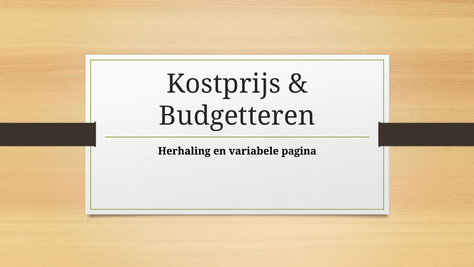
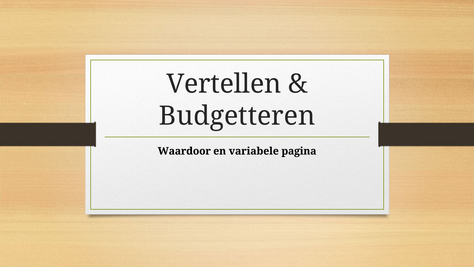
Kostprijs: Kostprijs -> Vertellen
Herhaling: Herhaling -> Waardoor
